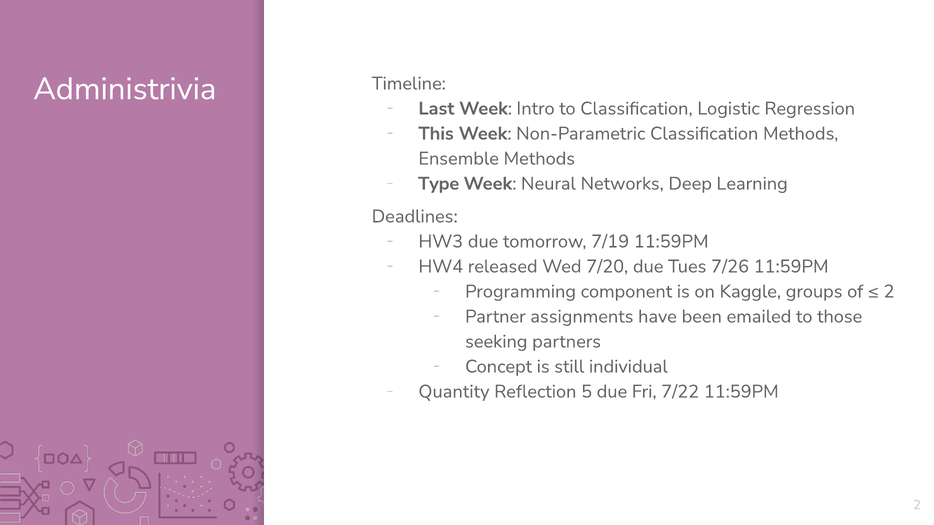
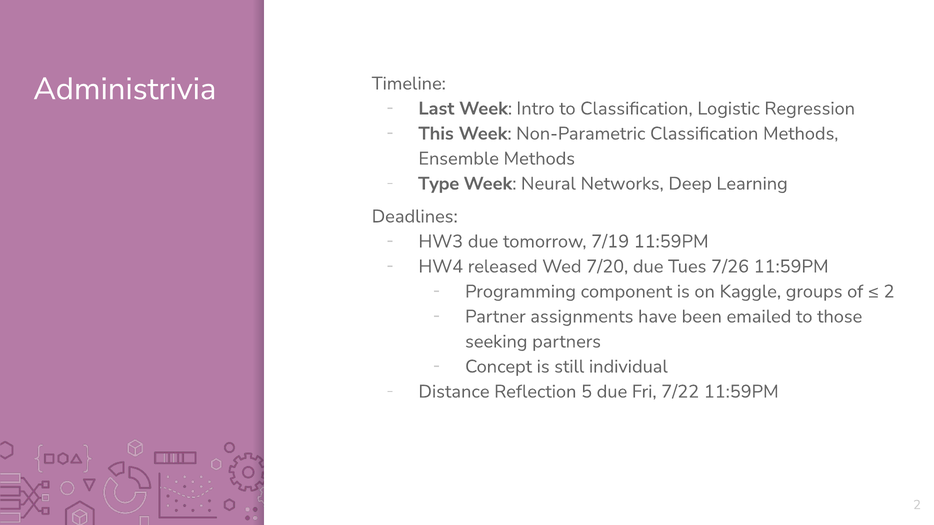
Quantity: Quantity -> Distance
